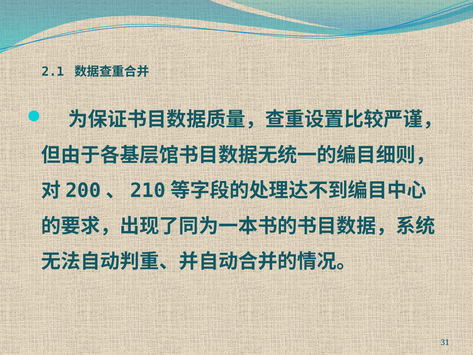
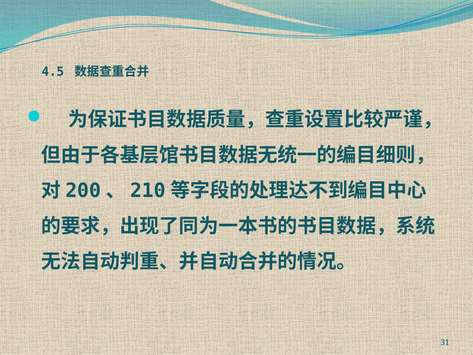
2.1: 2.1 -> 4.5
